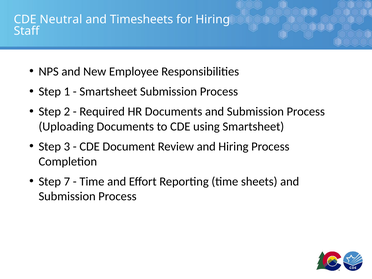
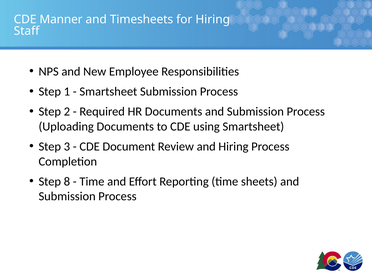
Neutral: Neutral -> Manner
7: 7 -> 8
